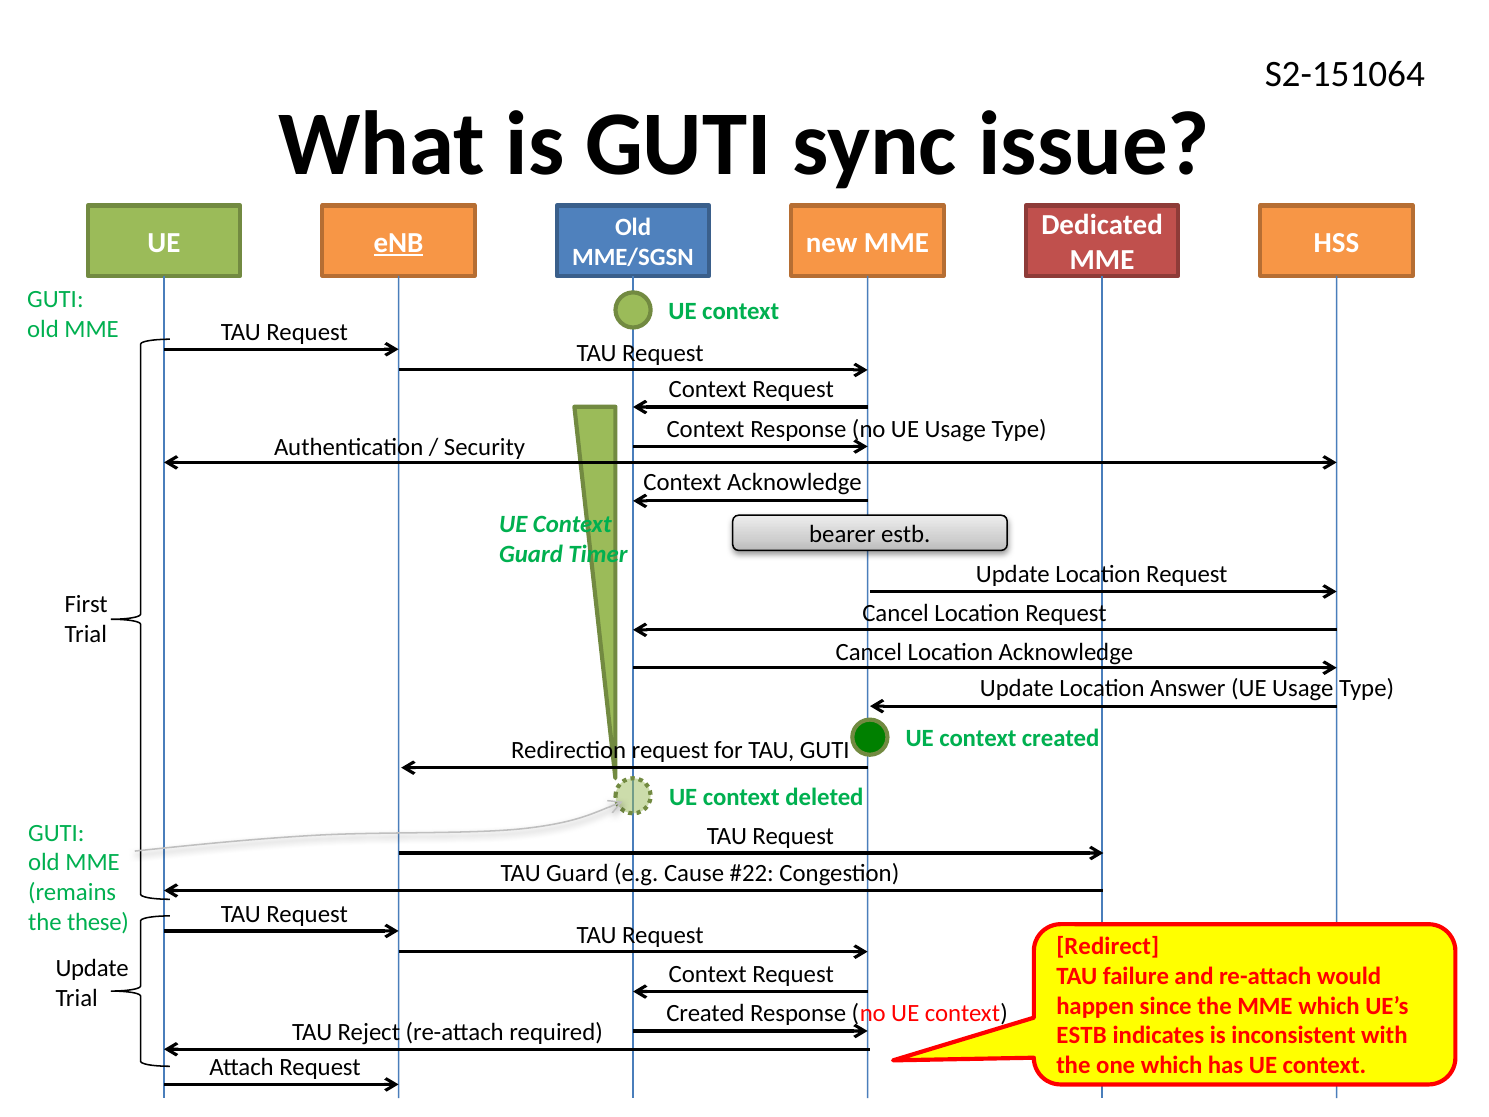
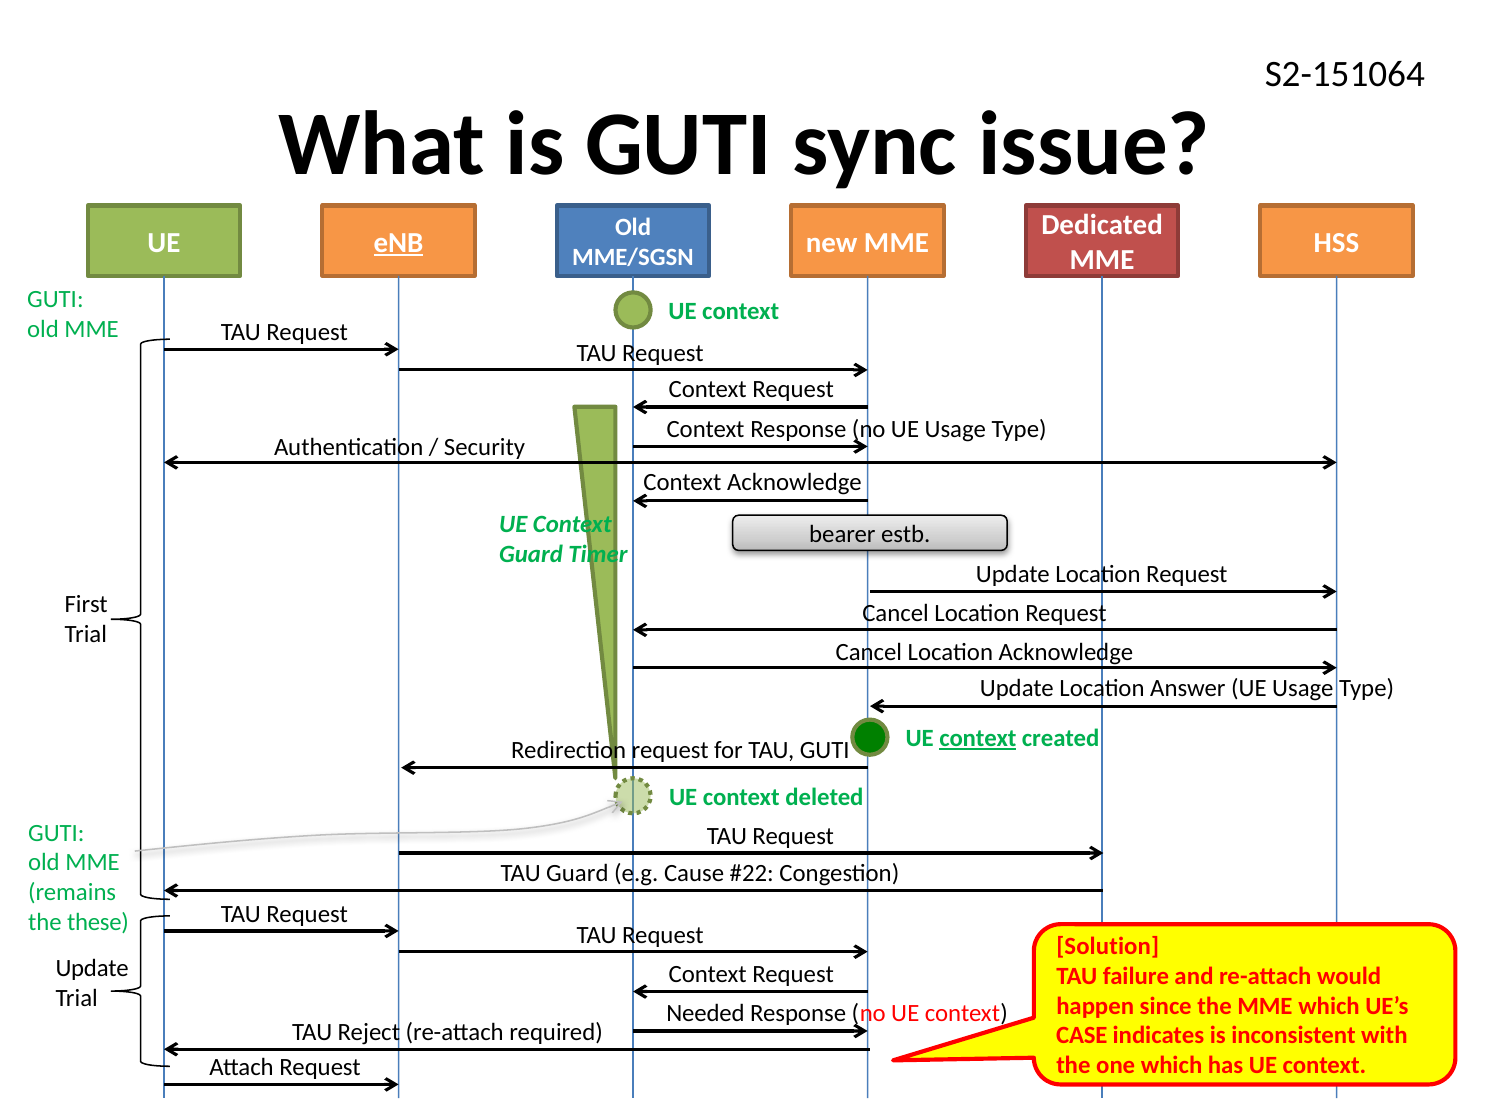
context at (978, 738) underline: none -> present
Redirect: Redirect -> Solution
Created at (706, 1013): Created -> Needed
ESTB at (1082, 1036): ESTB -> CASE
